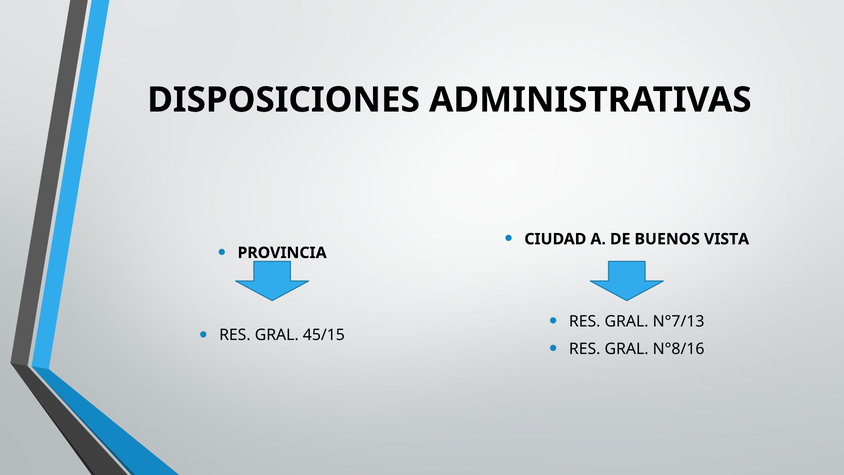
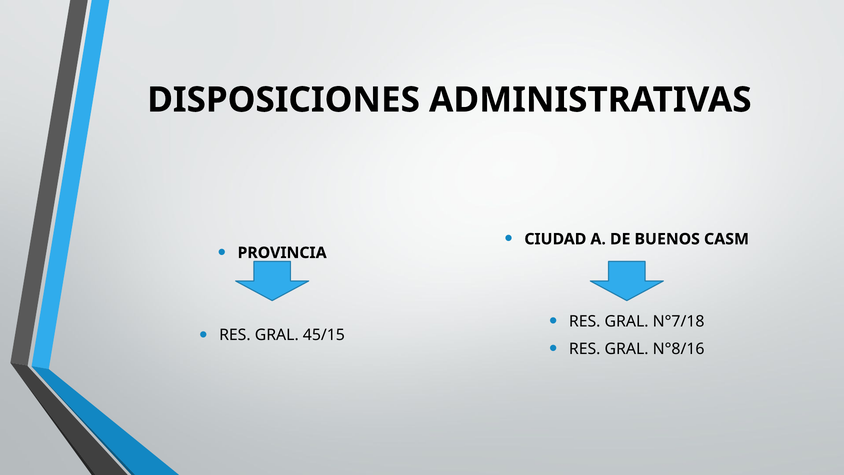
VISTA: VISTA -> CASM
N°7/13: N°7/13 -> N°7/18
